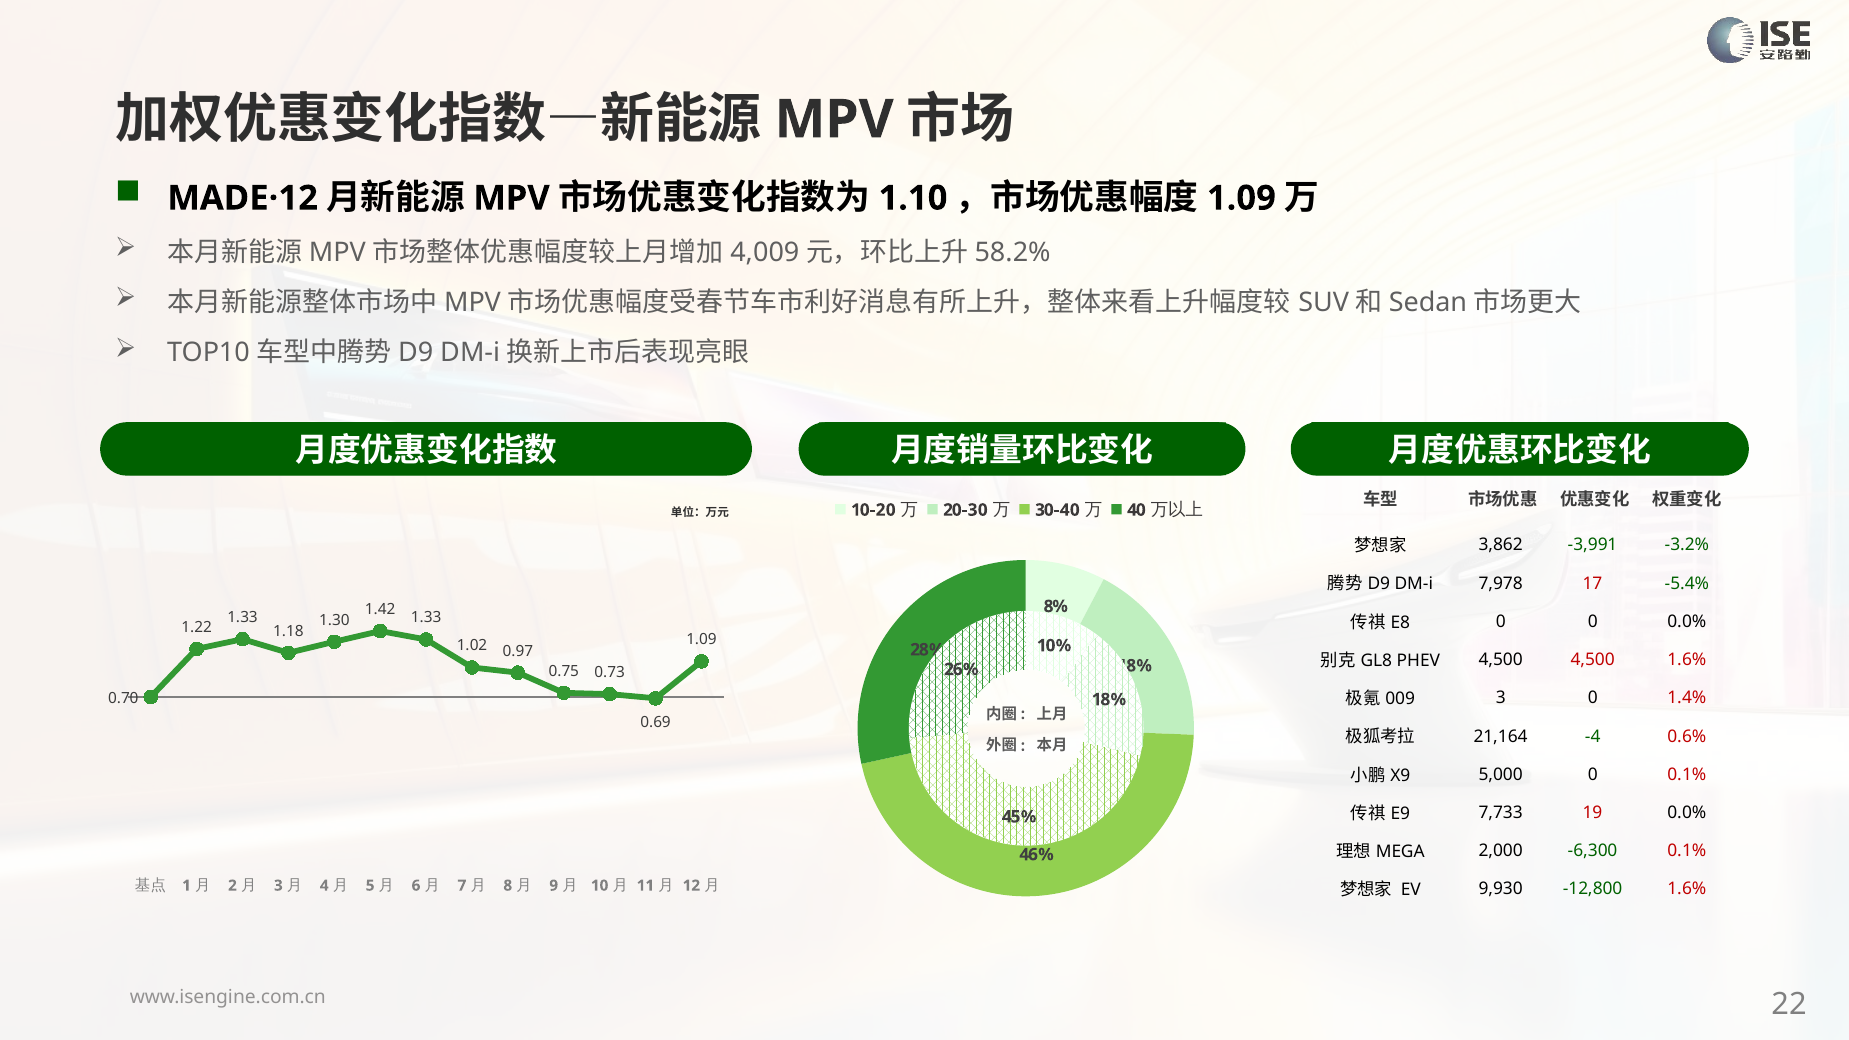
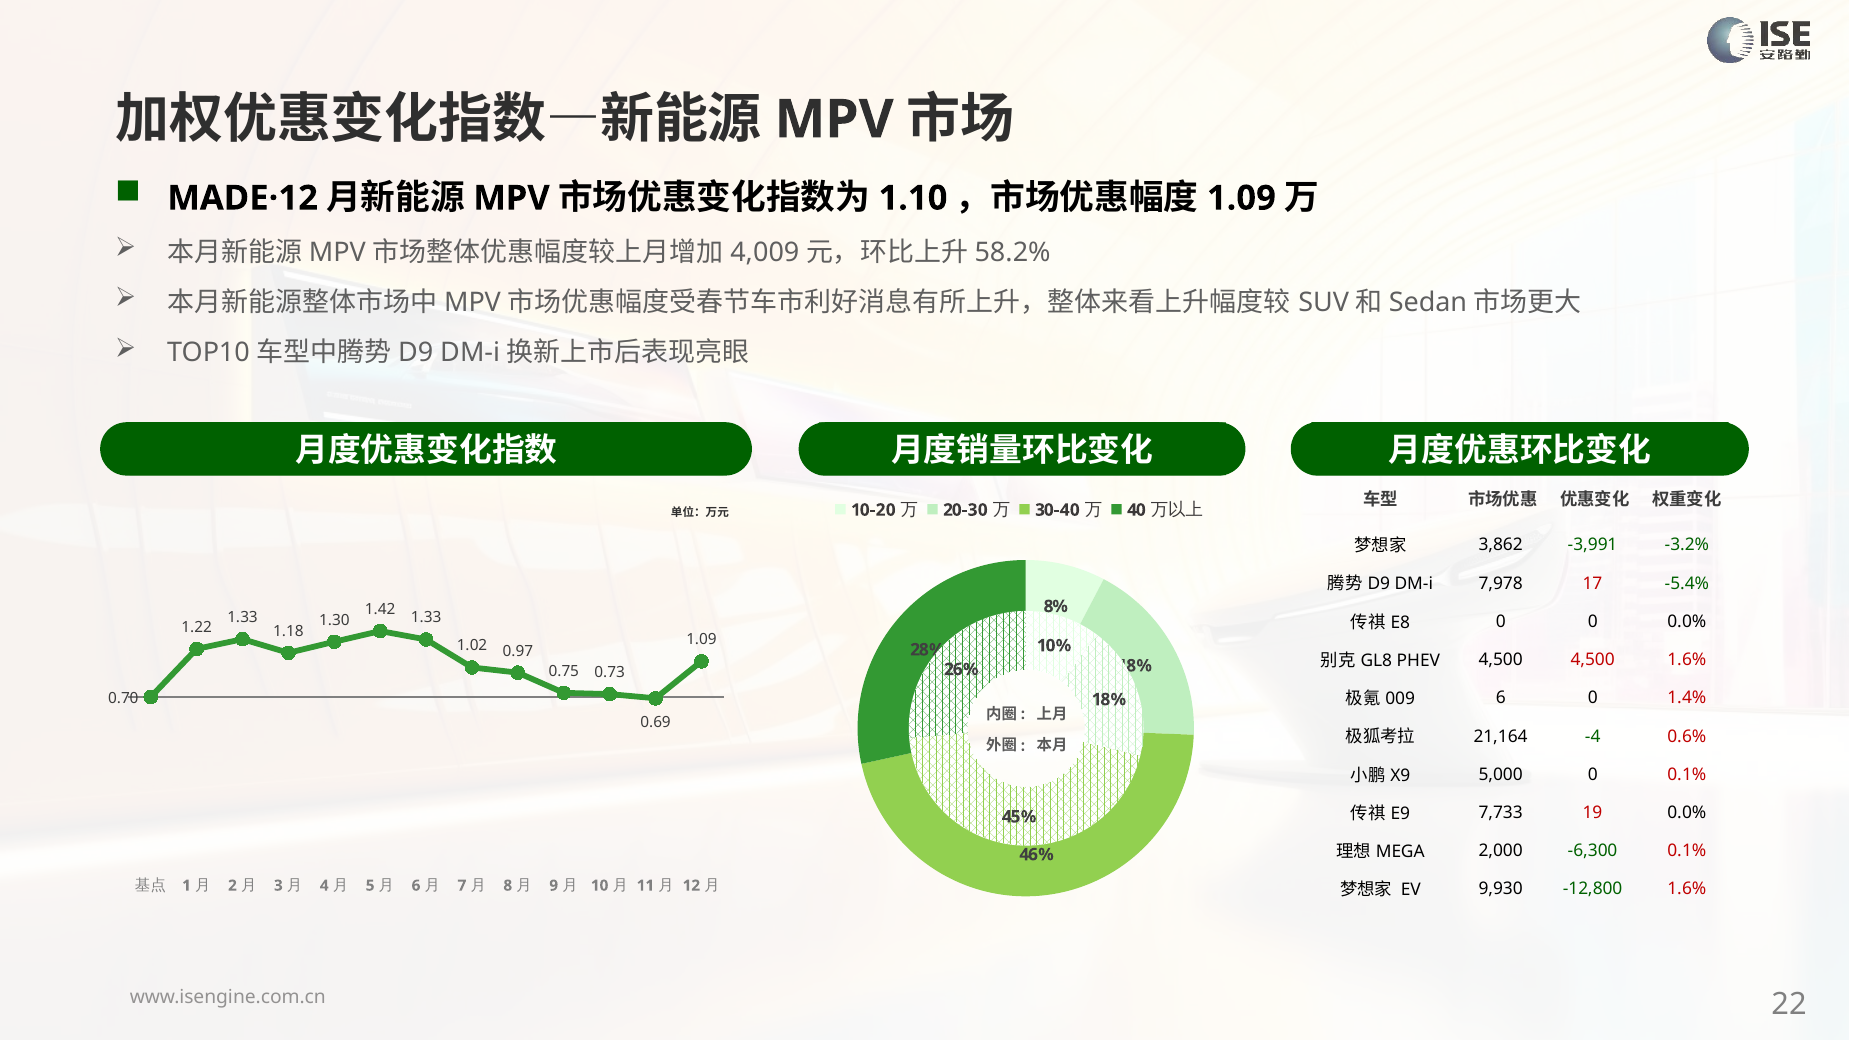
3 at (1501, 698): 3 -> 6
